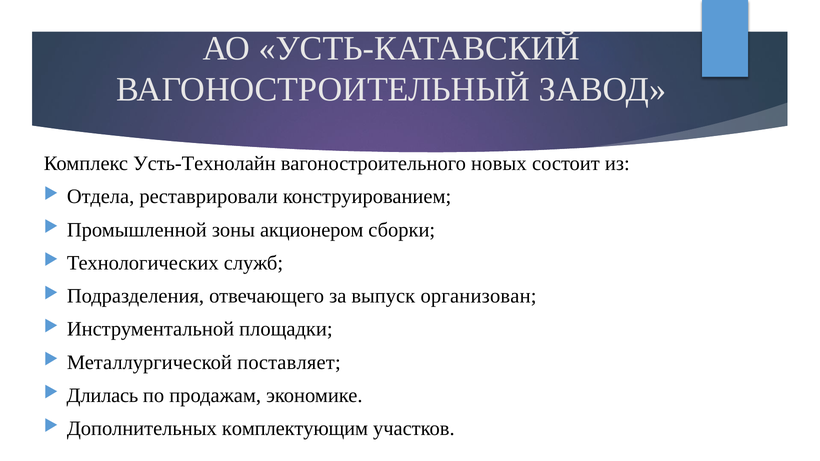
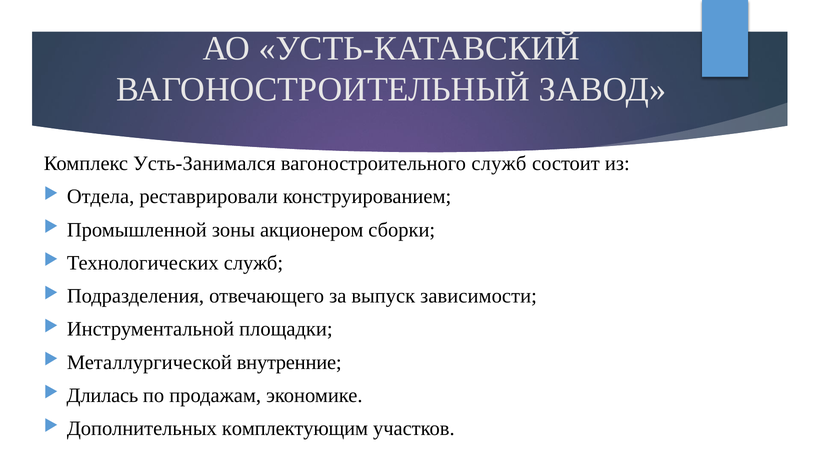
Усть-Технолайн: Усть-Технолайн -> Усть-Занимался
вагоностроительного новых: новых -> служб
организован: организован -> зависимости
поставляет: поставляет -> внутренние
